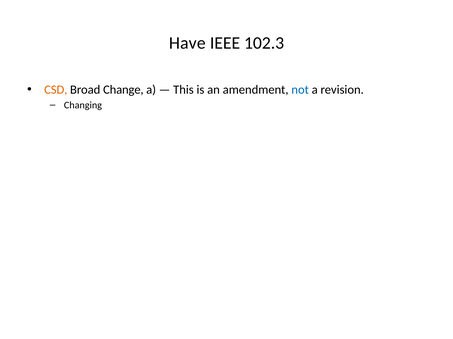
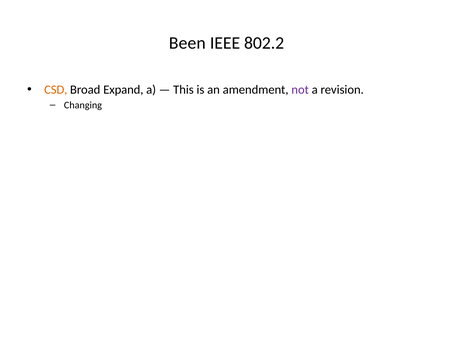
Have: Have -> Been
102.3: 102.3 -> 802.2
Change: Change -> Expand
not colour: blue -> purple
